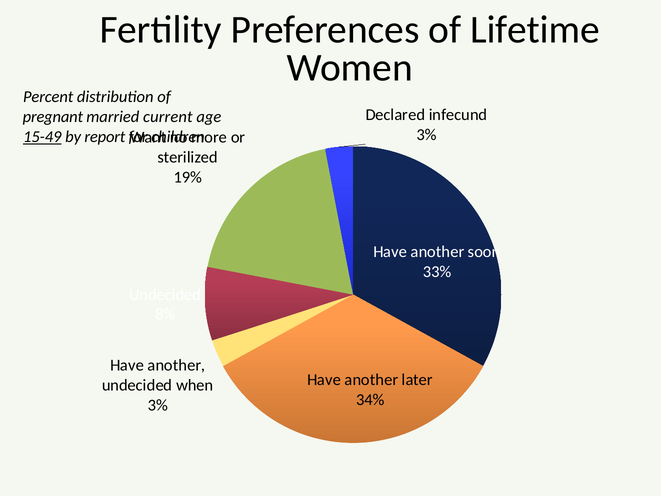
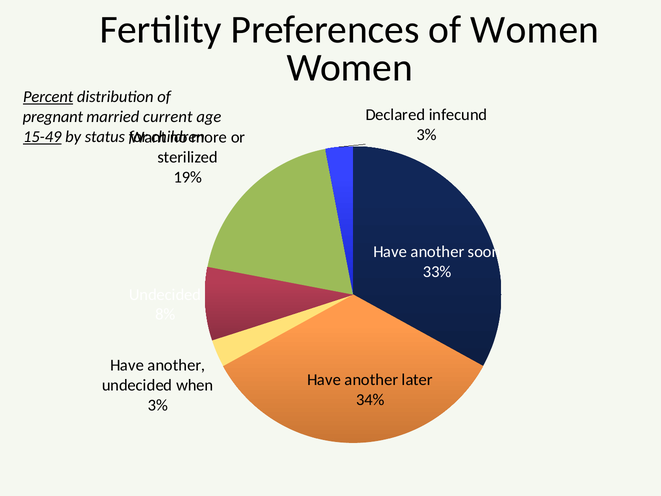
of Lifetime: Lifetime -> Women
Percent underline: none -> present
report: report -> status
